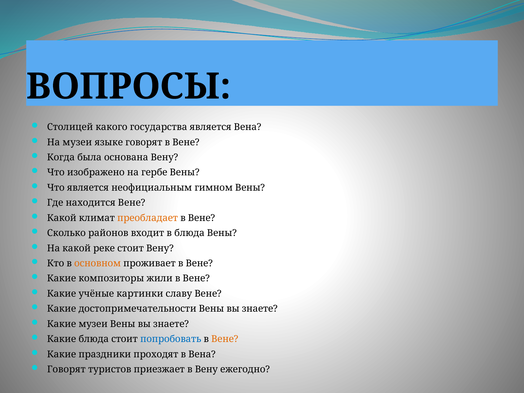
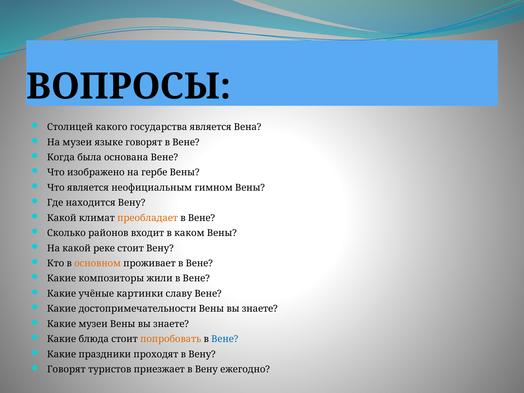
основана Вену: Вену -> Вене
находится Вене: Вене -> Вену
в блюда: блюда -> каком
попробовать colour: blue -> orange
Вене at (225, 339) colour: orange -> blue
проходят в Вена: Вена -> Вену
